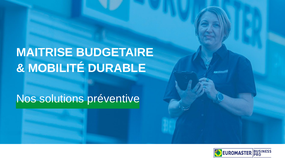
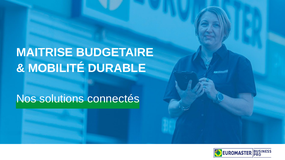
préventive: préventive -> connectés
